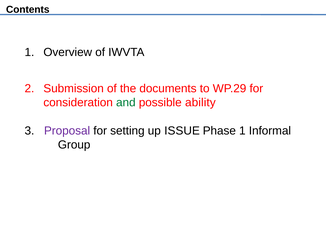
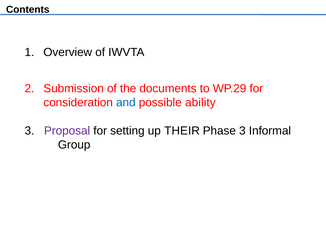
and colour: green -> blue
ISSUE: ISSUE -> THEIR
Phase 1: 1 -> 3
